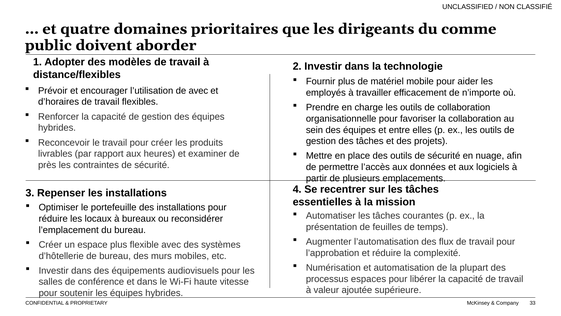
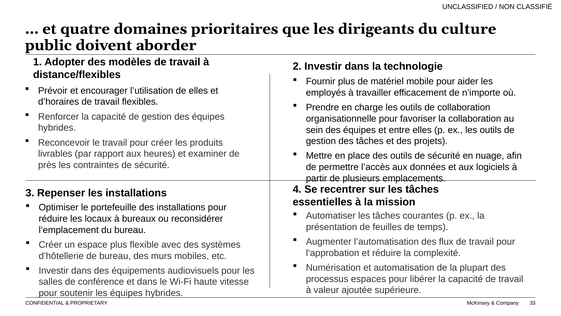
comme: comme -> culture
de avec: avec -> elles
